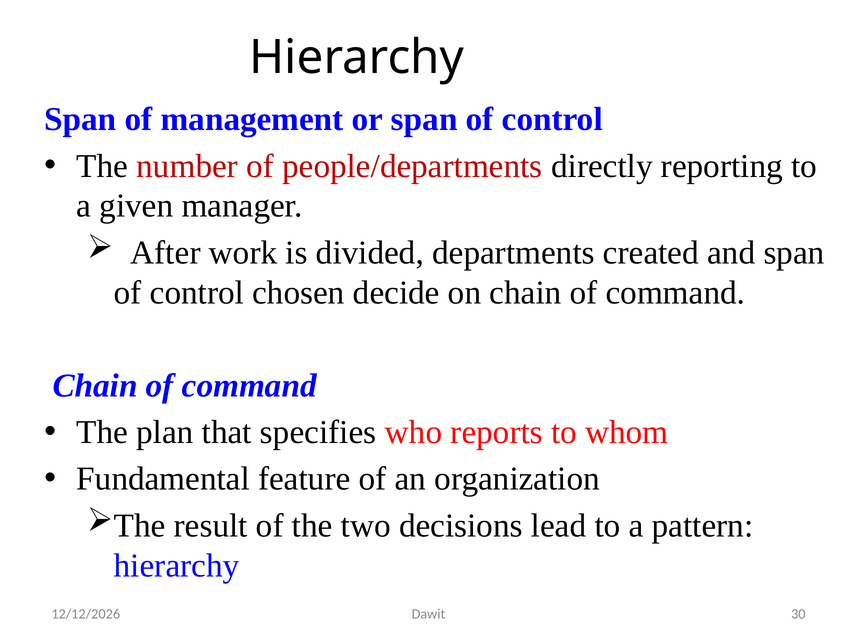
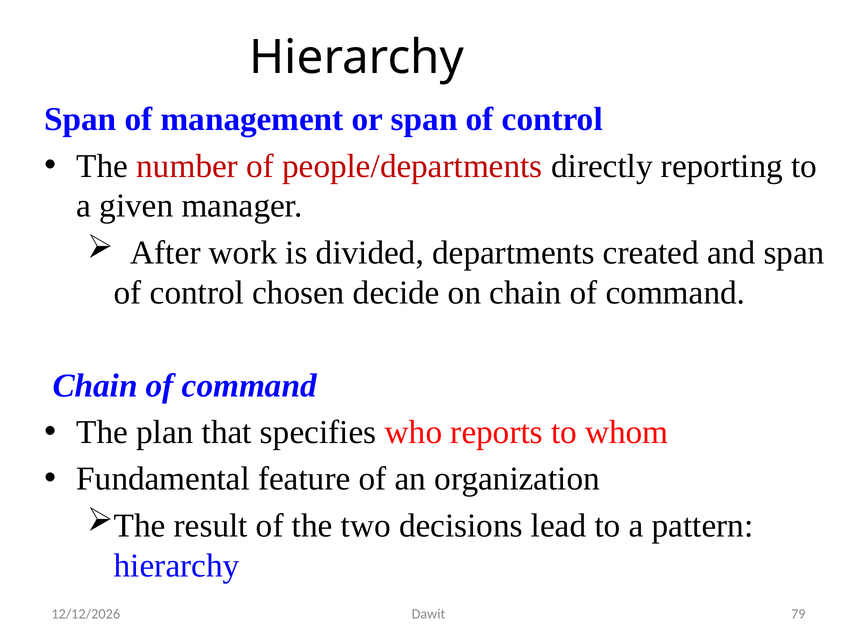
30: 30 -> 79
